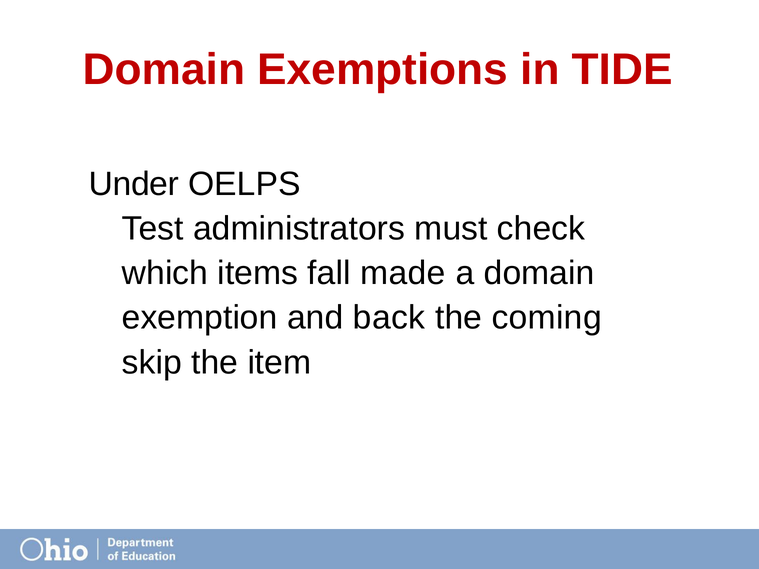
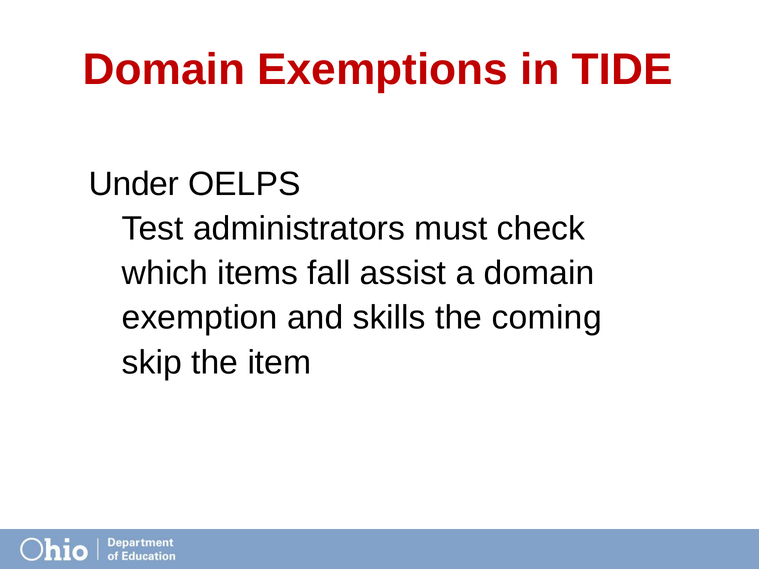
made: made -> assist
back: back -> skills
